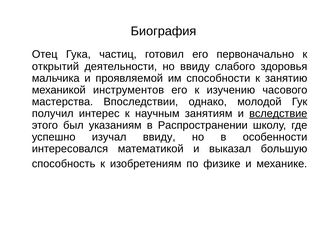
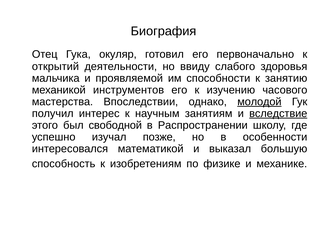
частиц: частиц -> окуляр
молодой underline: none -> present
указаниям: указаниям -> свободной
изучал ввиду: ввиду -> позже
